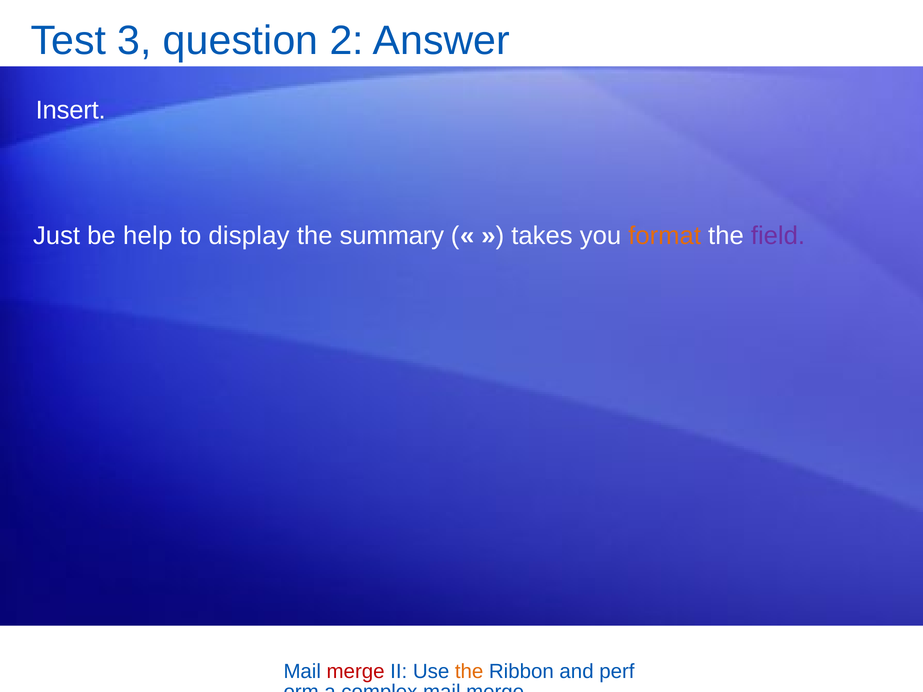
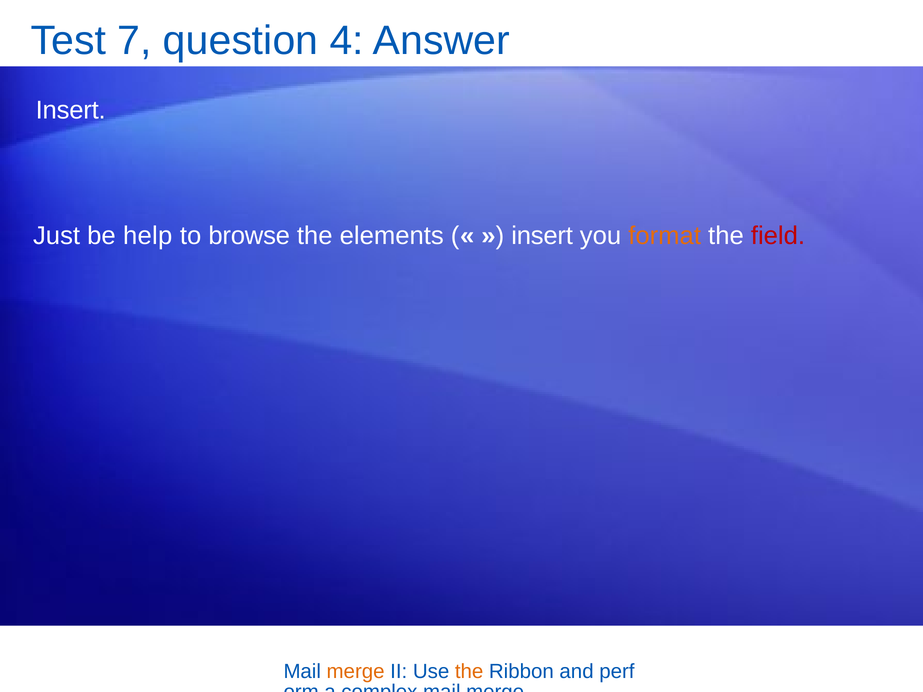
3: 3 -> 7
2: 2 -> 4
display: display -> browse
summary: summary -> elements
takes at (542, 236): takes -> insert
field colour: purple -> red
merge at (356, 672) colour: red -> orange
